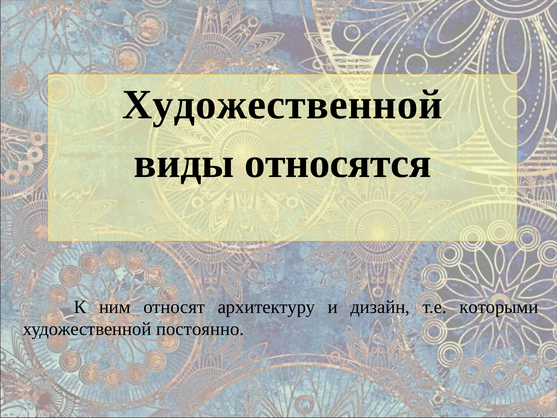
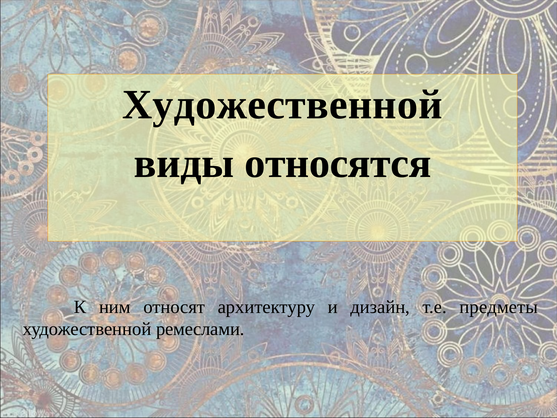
которыми: которыми -> предметы
постоянно: постоянно -> ремеслами
